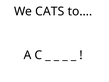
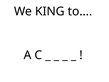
CATS: CATS -> KING
